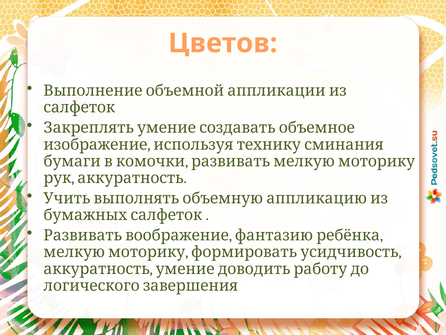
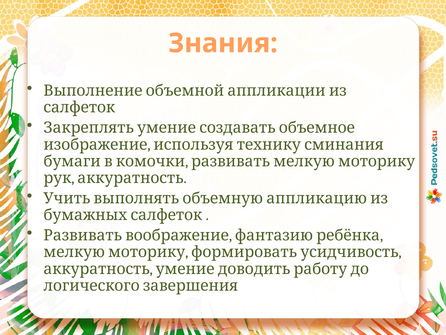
Цветов: Цветов -> Знания
